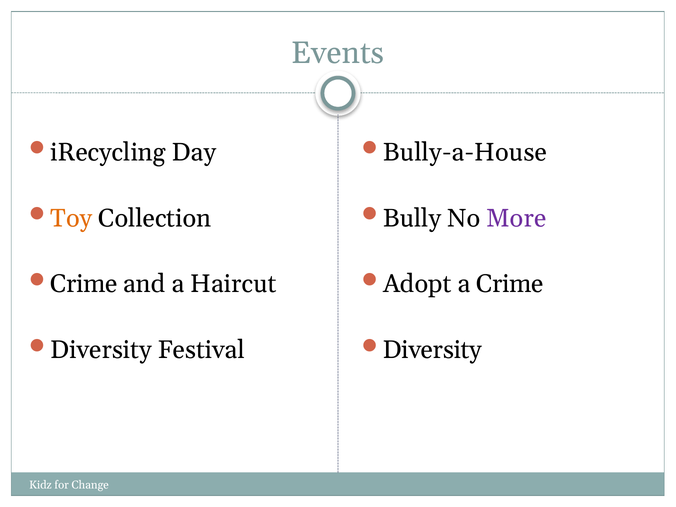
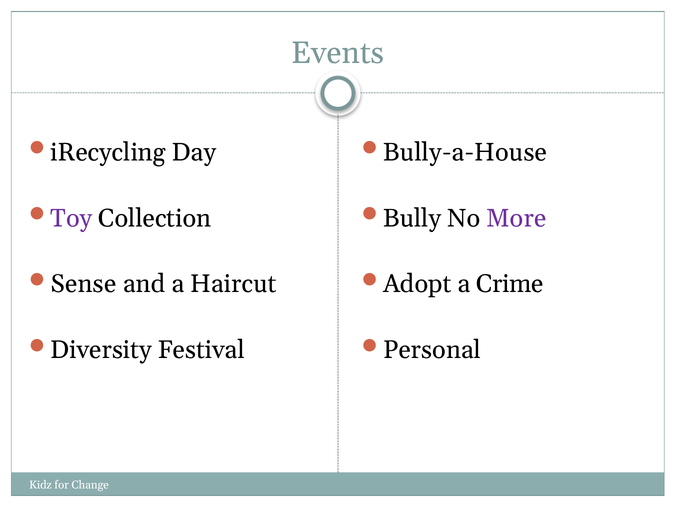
Toy colour: orange -> purple
Crime at (84, 284): Crime -> Sense
Diversity at (432, 350): Diversity -> Personal
